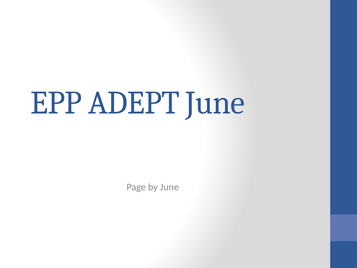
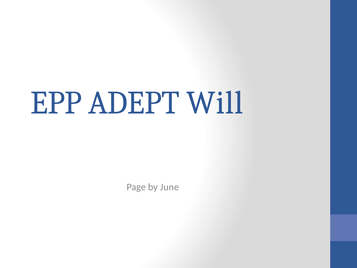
ADEPT June: June -> Will
